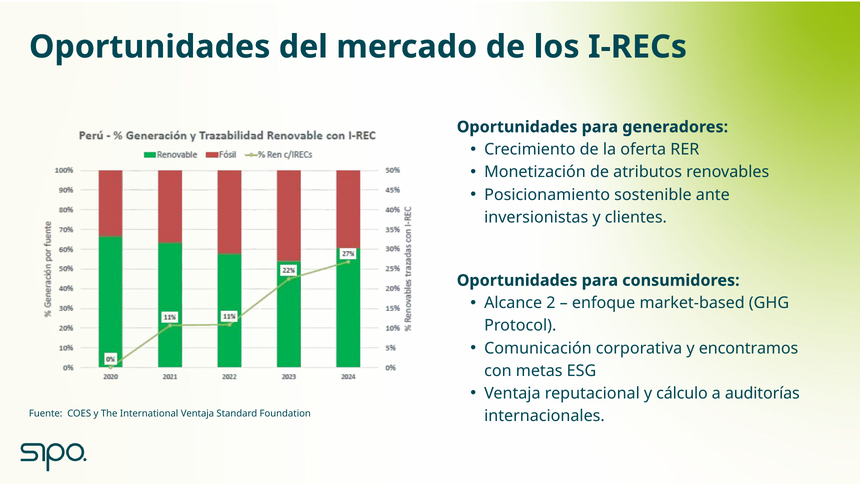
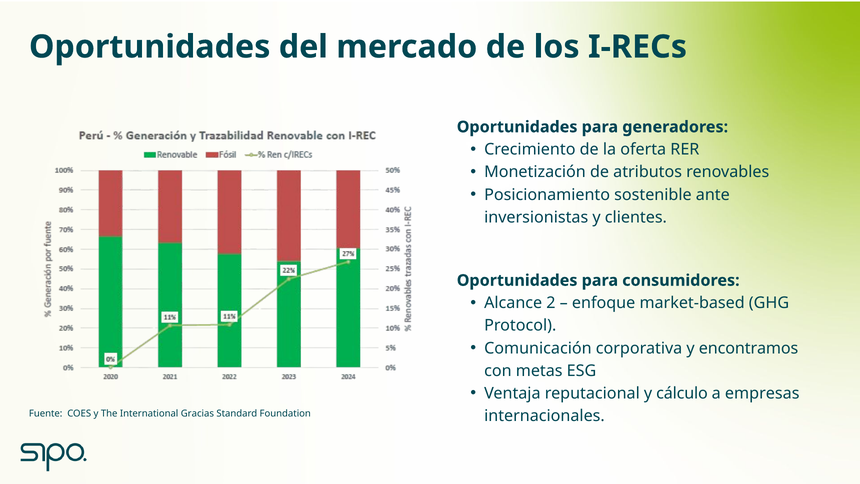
auditorías: auditorías -> empresas
International Ventaja: Ventaja -> Gracias
